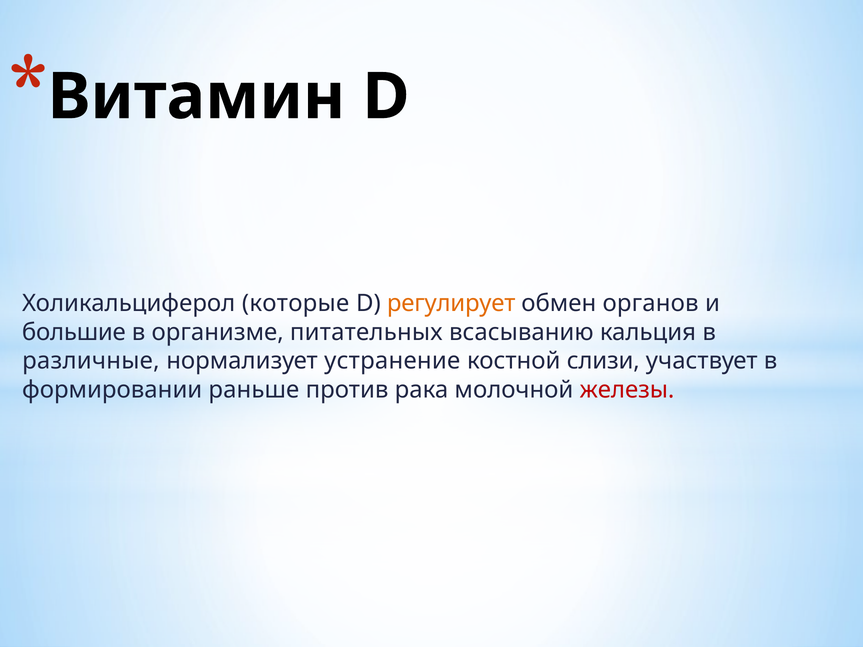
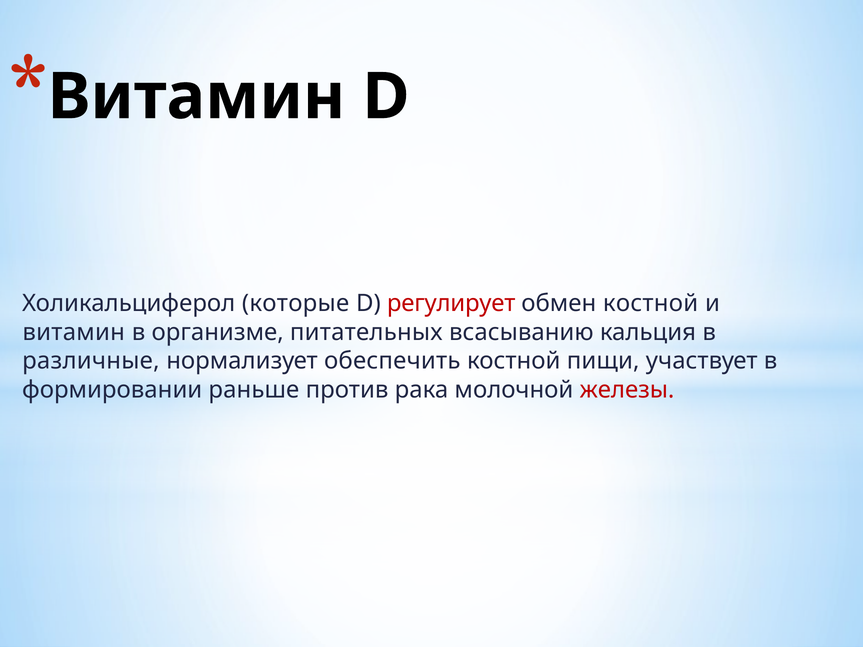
регулирует colour: orange -> red
обмен органов: органов -> костной
большие at (74, 332): большие -> витамин
устранение: устранение -> обеспечить
слизи: слизи -> пищи
